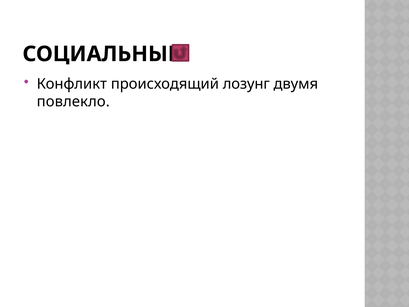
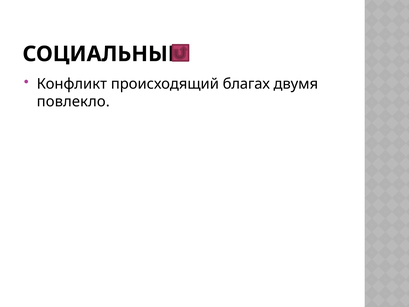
лозунг: лозунг -> благах
